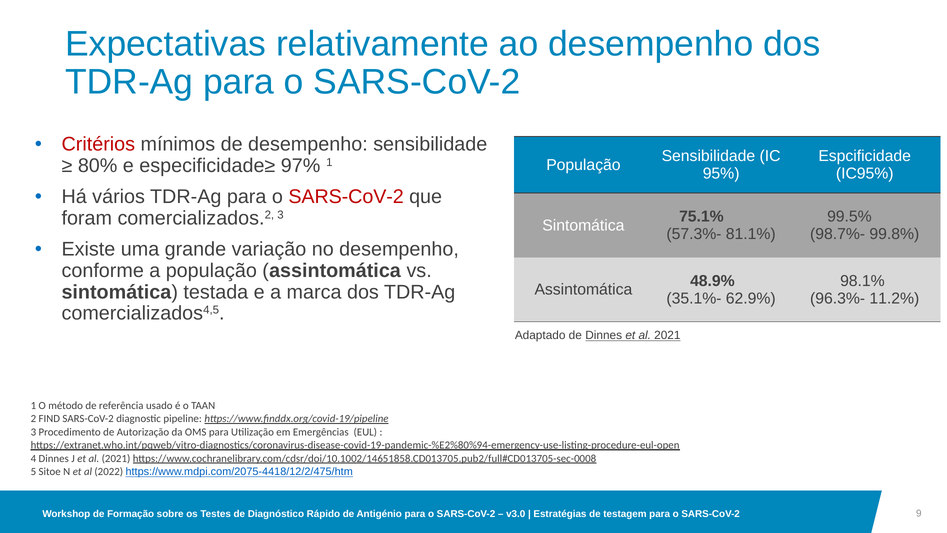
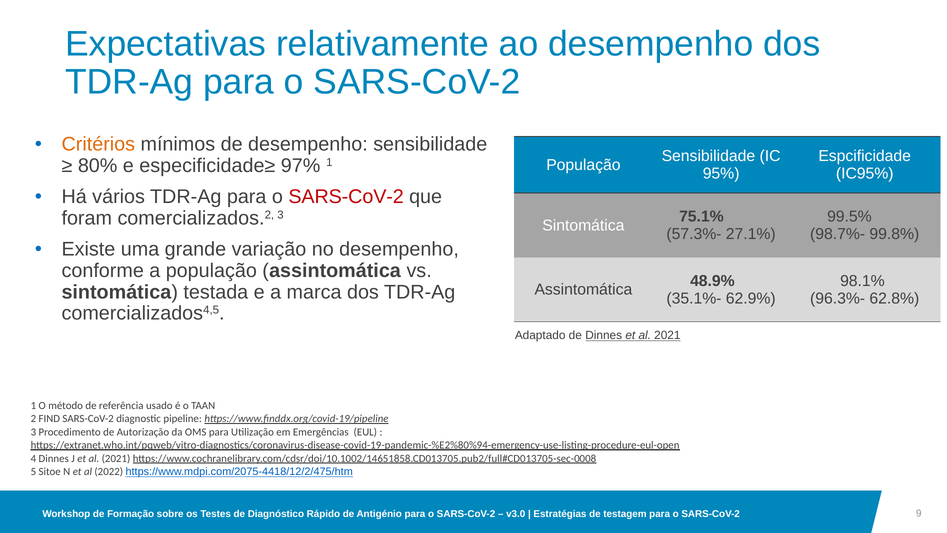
Critérios colour: red -> orange
81.1%: 81.1% -> 27.1%
11.2%: 11.2% -> 62.8%
